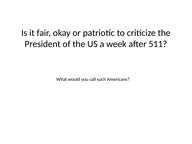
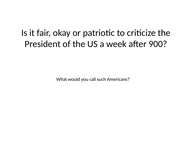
511: 511 -> 900
